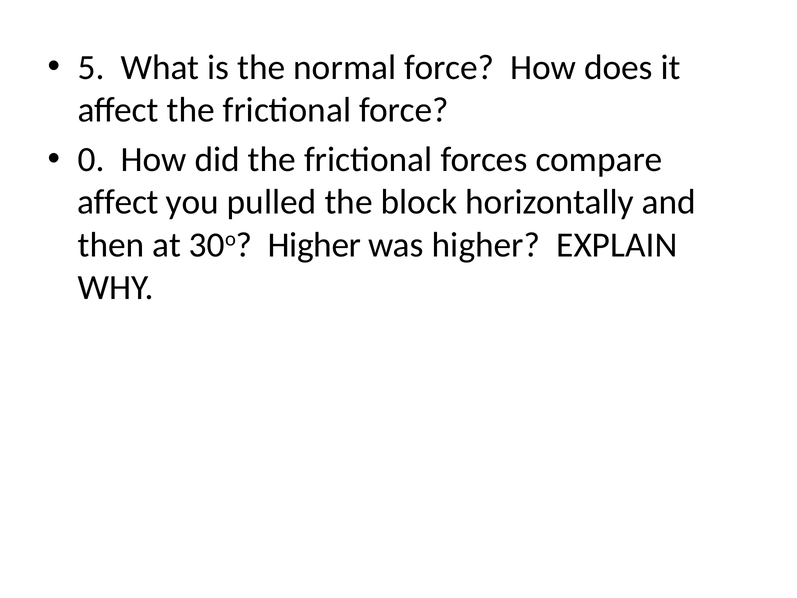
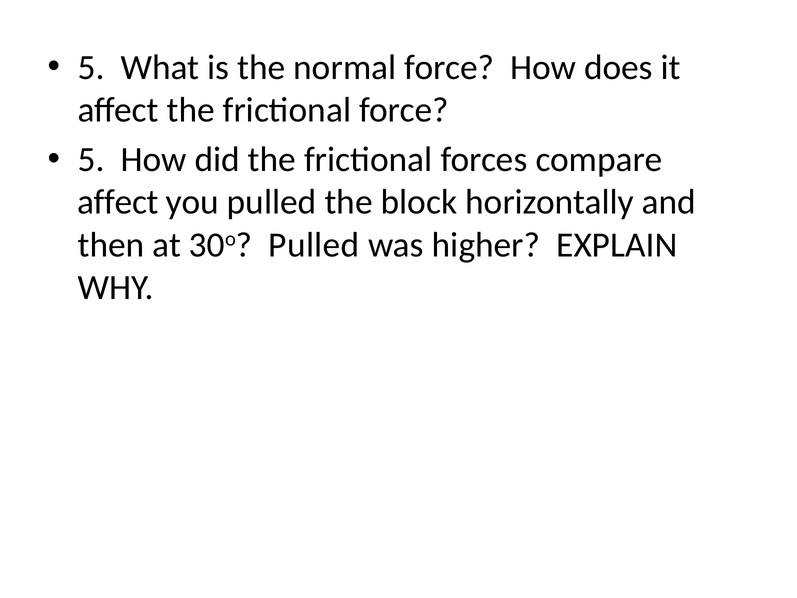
0 at (91, 160): 0 -> 5
30o Higher: Higher -> Pulled
